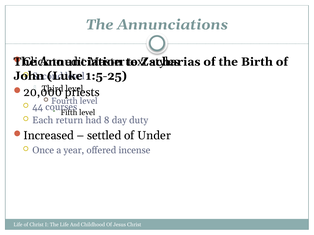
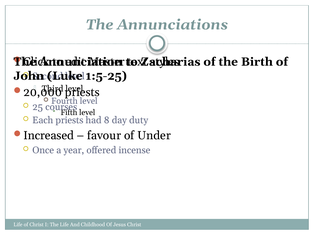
44: 44 -> 25
Each return: return -> priests
settled: settled -> favour
